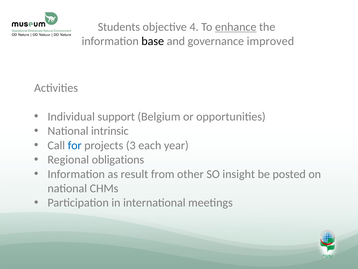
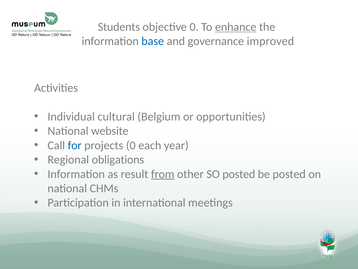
objective 4: 4 -> 0
base colour: black -> blue
support: support -> cultural
intrinsic: intrinsic -> website
projects 3: 3 -> 0
from underline: none -> present
SO insight: insight -> posted
